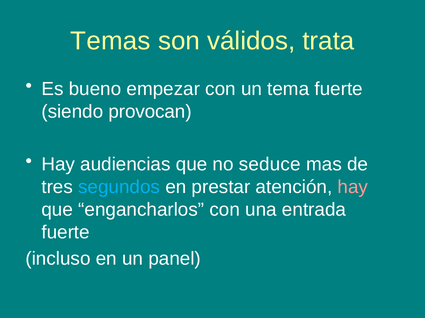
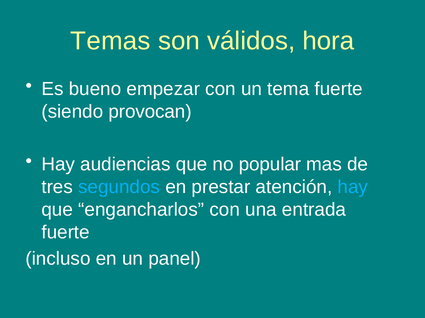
trata: trata -> hora
seduce: seduce -> popular
hay at (353, 187) colour: pink -> light blue
